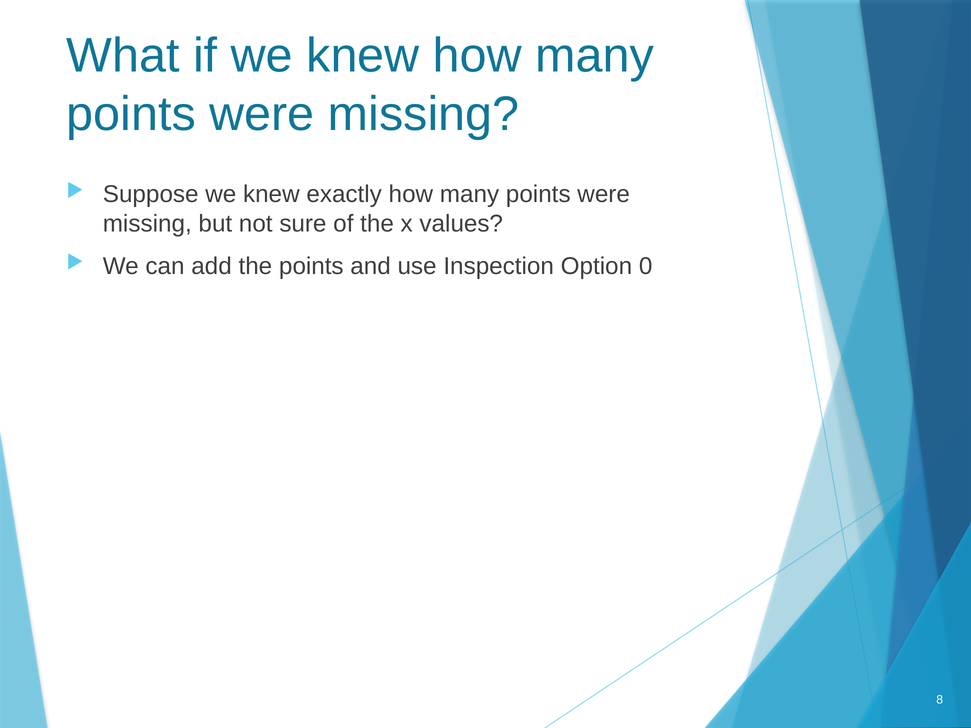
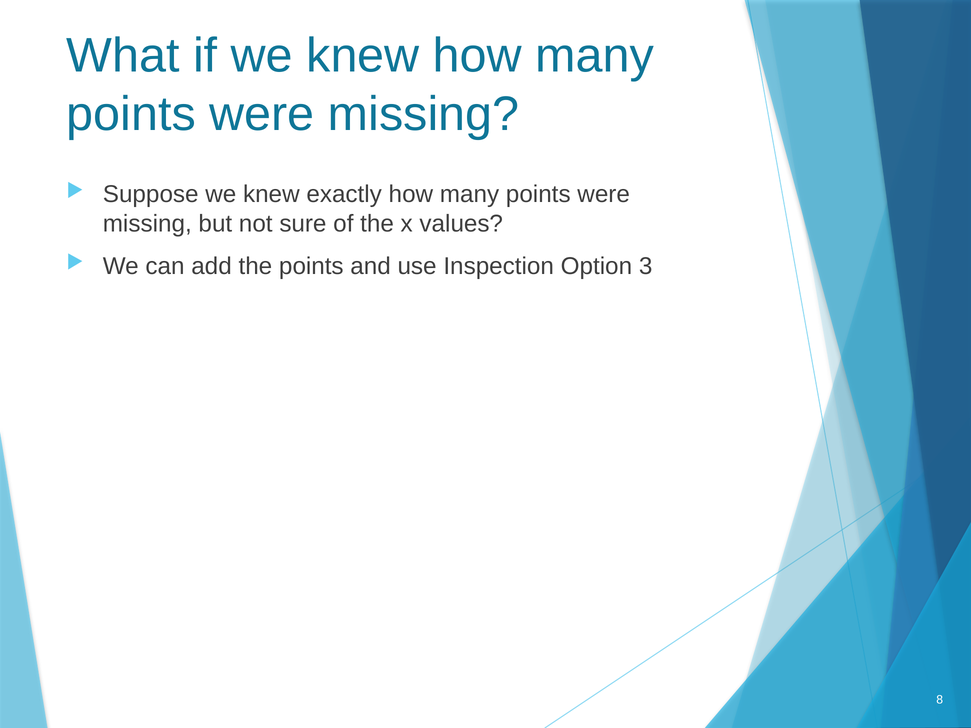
0: 0 -> 3
